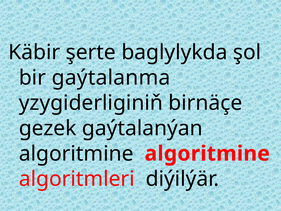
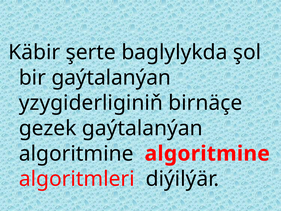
bir gaýtalanma: gaýtalanma -> gaýtalanýan
